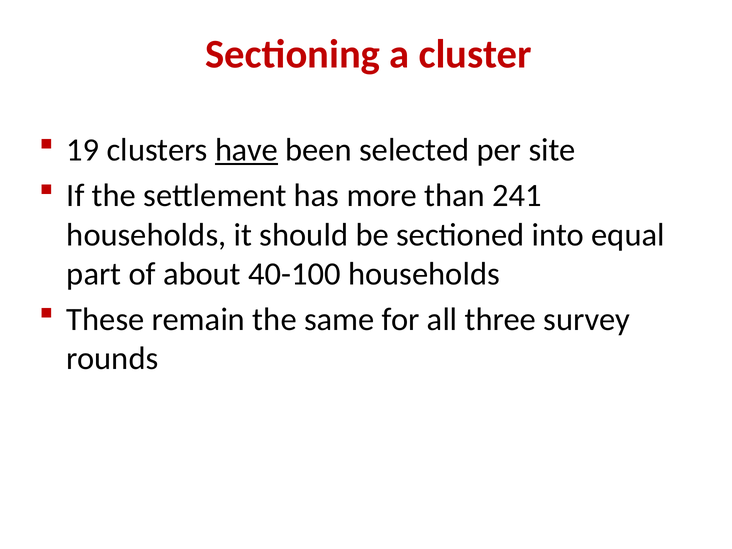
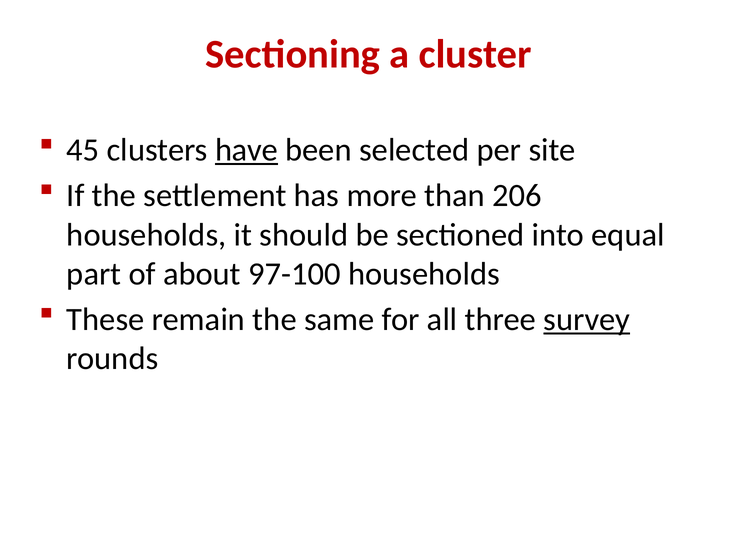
19: 19 -> 45
241: 241 -> 206
40-100: 40-100 -> 97-100
survey underline: none -> present
